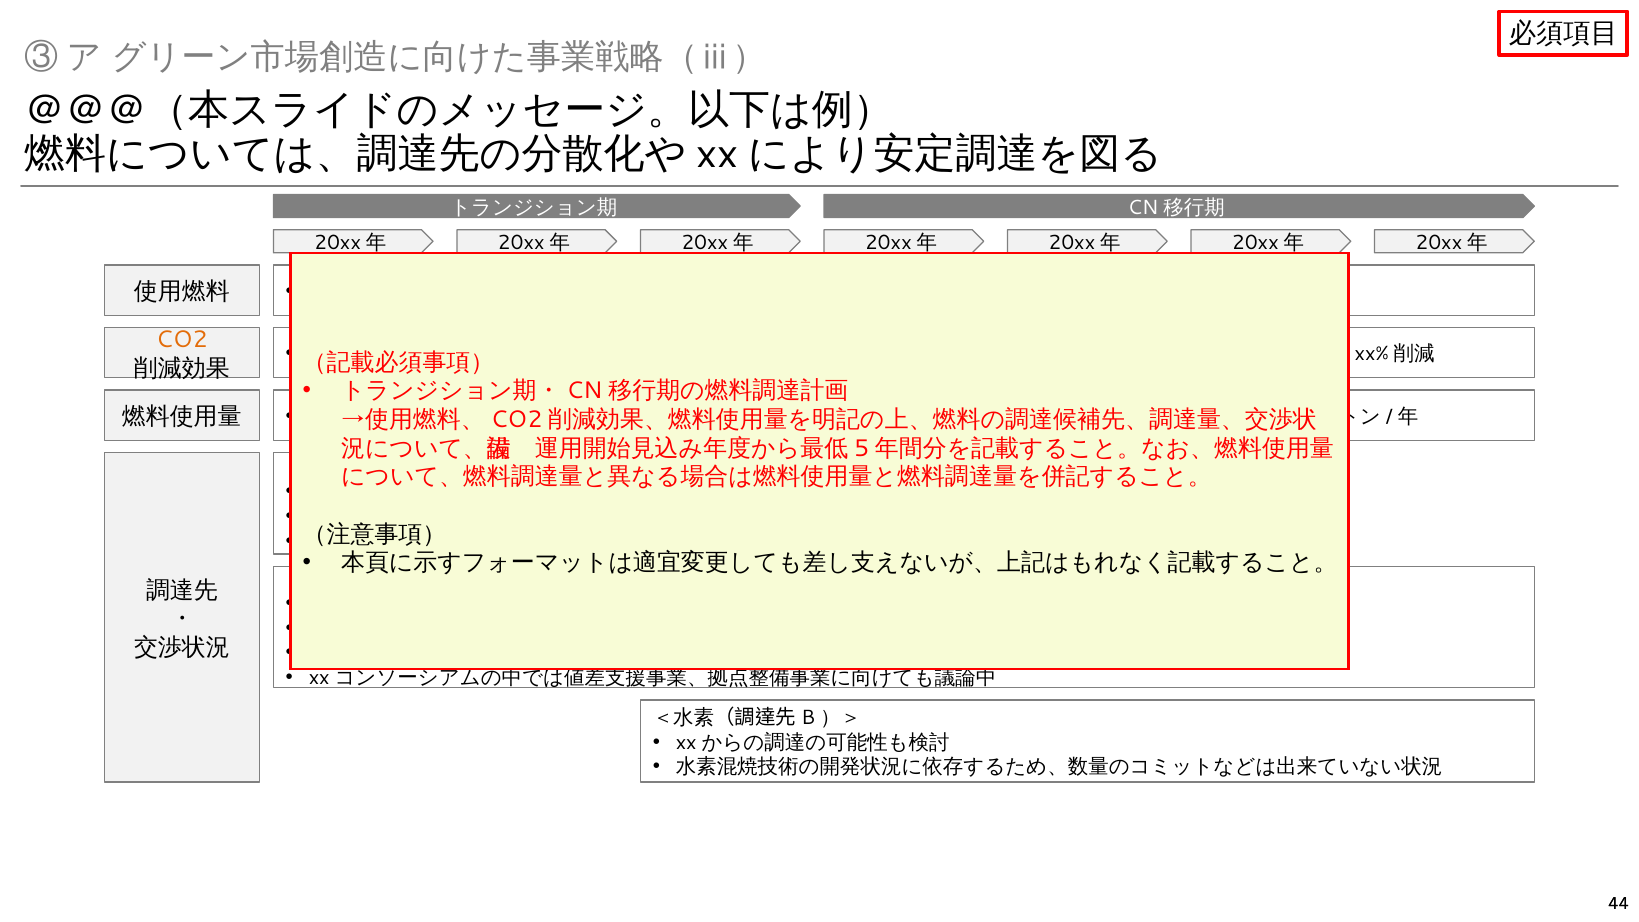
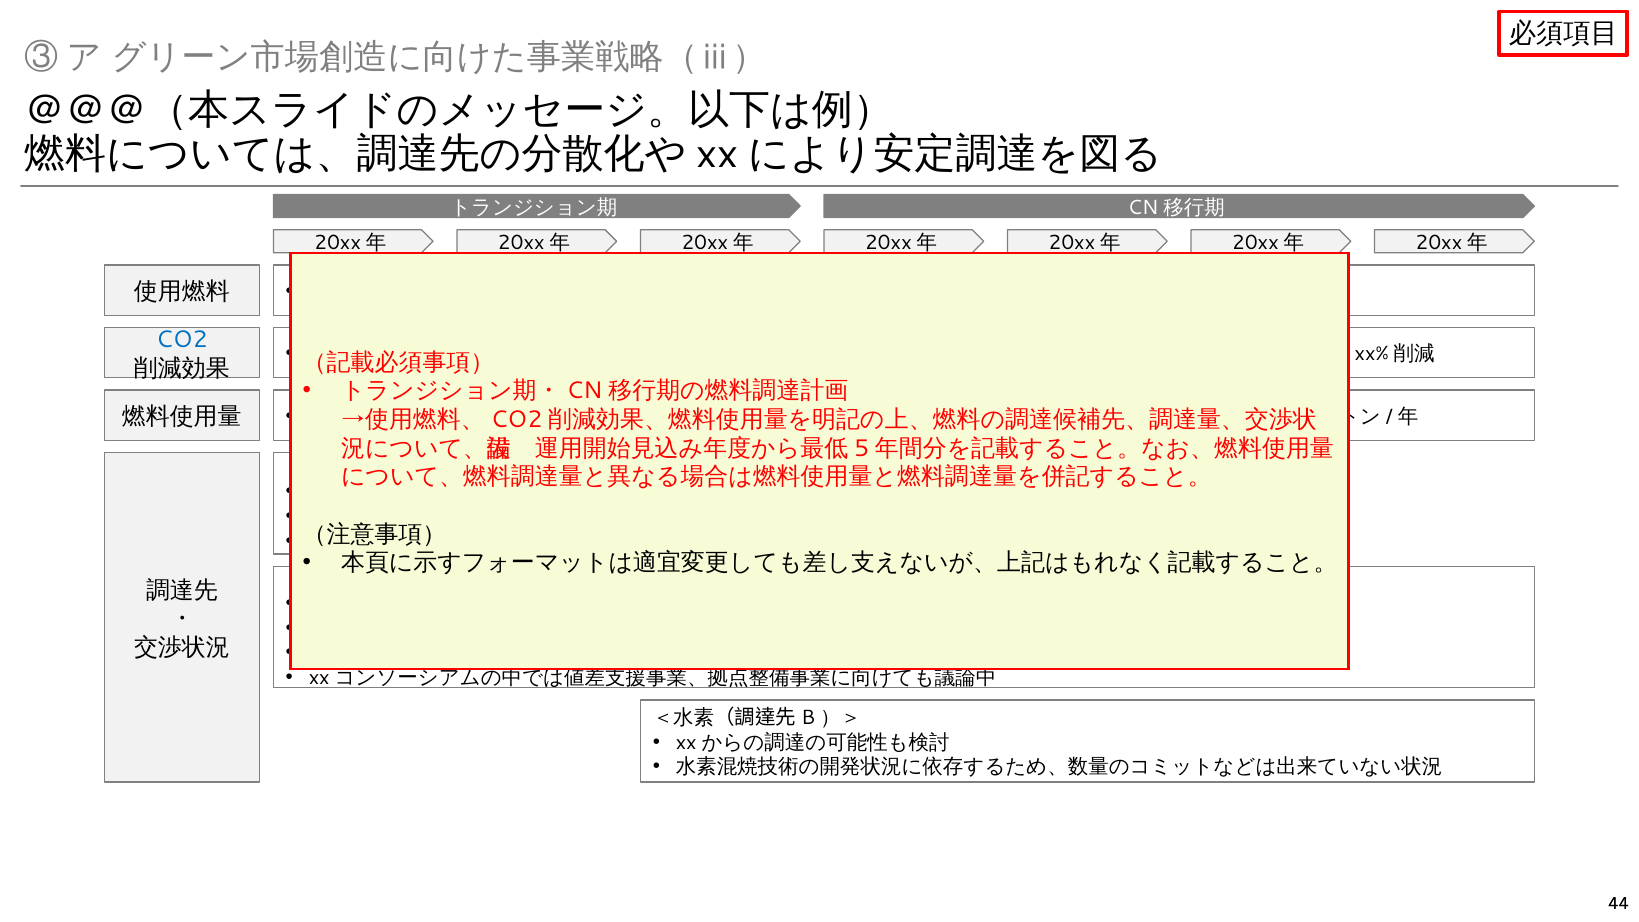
CO2 colour: orange -> blue
